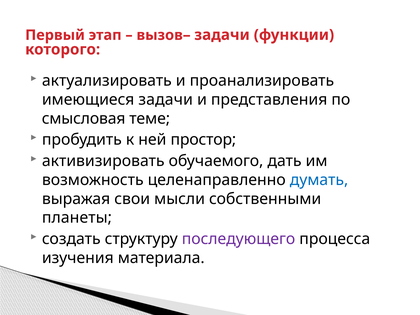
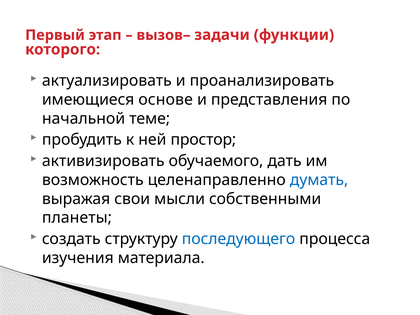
имеющиеся задачи: задачи -> основе
смысловая: смысловая -> начальной
последующего colour: purple -> blue
